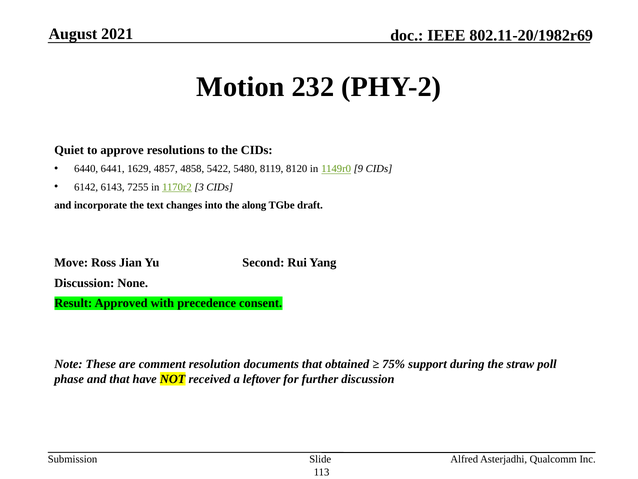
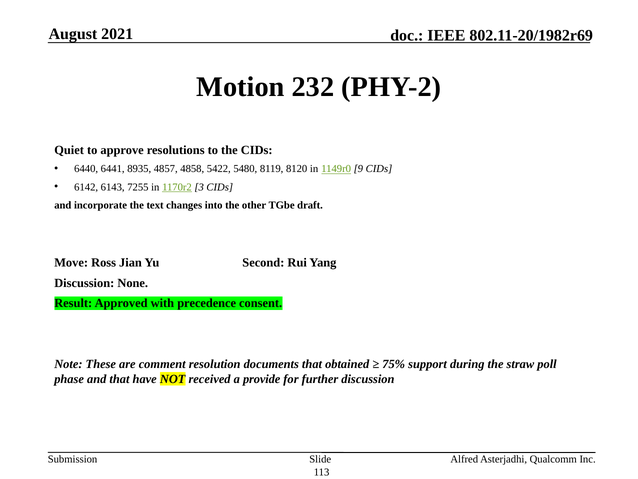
1629: 1629 -> 8935
along: along -> other
leftover: leftover -> provide
